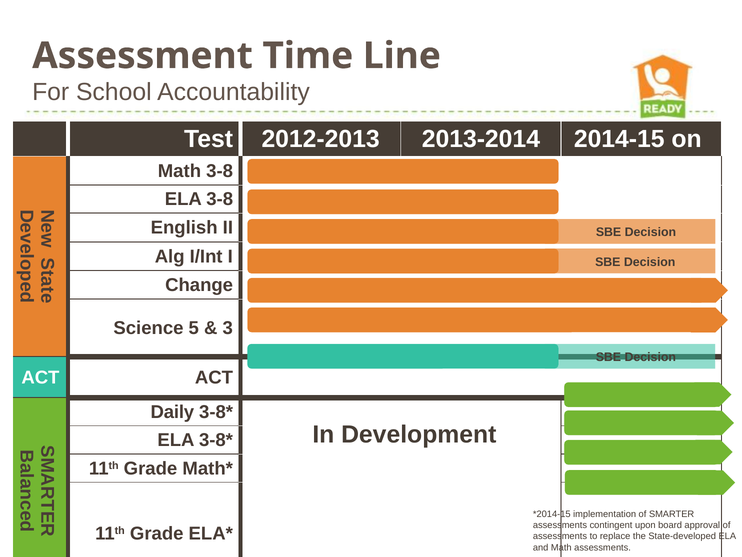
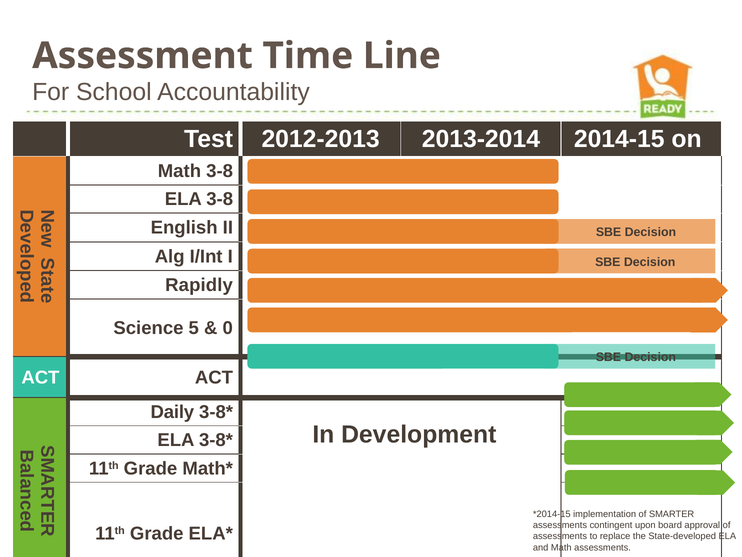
Change: Change -> Rapidly
3: 3 -> 0
